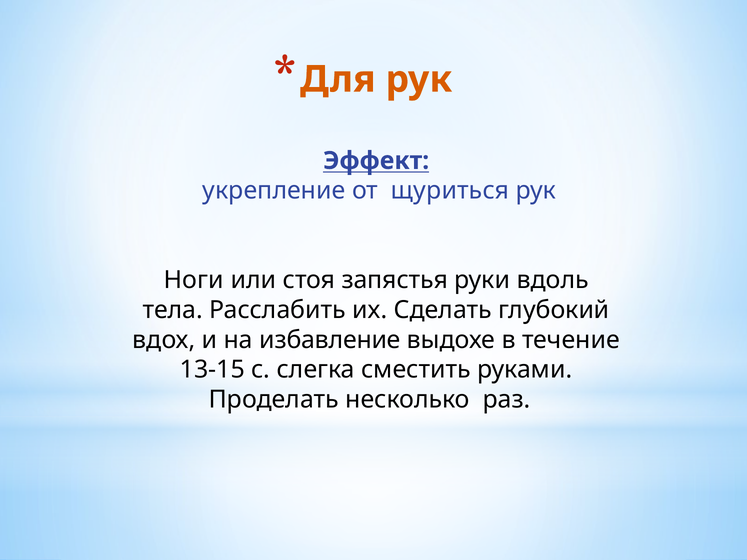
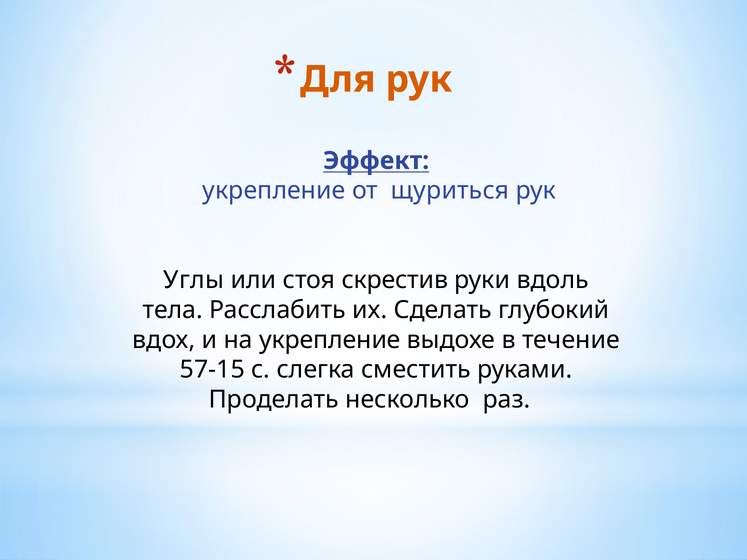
Ноги: Ноги -> Углы
запястья: запястья -> скрестив
на избавление: избавление -> укрепление
13-15: 13-15 -> 57-15
